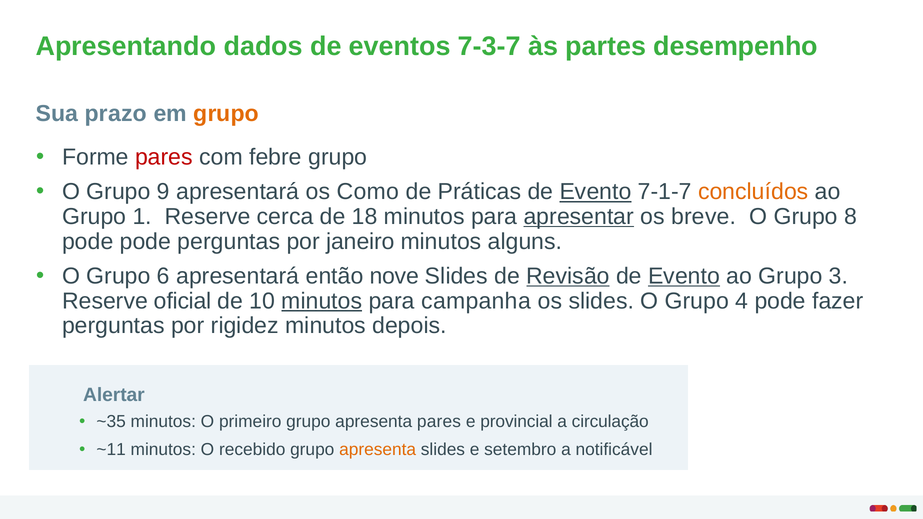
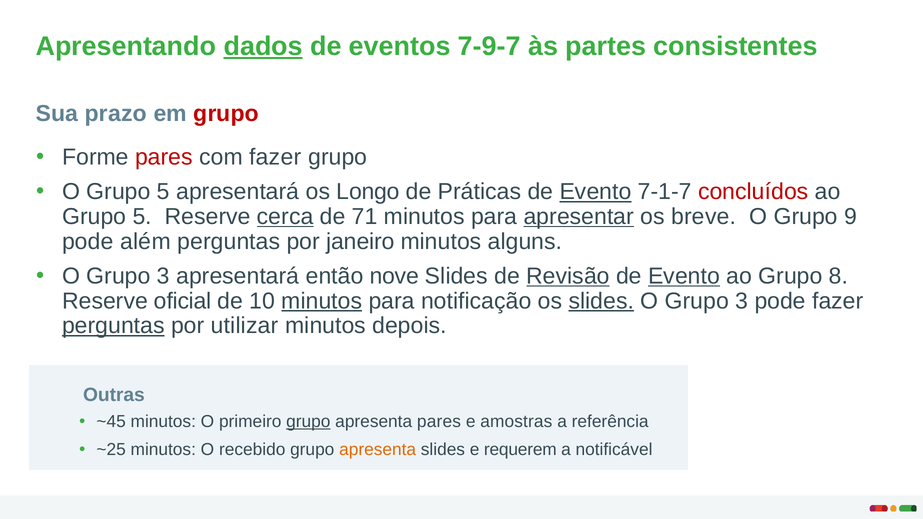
dados underline: none -> present
7-3-7: 7-3-7 -> 7-9-7
desempenho: desempenho -> consistentes
grupo at (226, 114) colour: orange -> red
com febre: febre -> fazer
O Grupo 9: 9 -> 5
Como: Como -> Longo
concluídos colour: orange -> red
1 at (142, 217): 1 -> 5
cerca underline: none -> present
18: 18 -> 71
8: 8 -> 9
pode pode: pode -> além
6 at (163, 276): 6 -> 3
3: 3 -> 8
campanha: campanha -> notificação
slides at (601, 301) underline: none -> present
4 at (742, 301): 4 -> 3
perguntas at (113, 326) underline: none -> present
rigidez: rigidez -> utilizar
Alertar: Alertar -> Outras
~35: ~35 -> ~45
grupo at (308, 422) underline: none -> present
provincial: provincial -> amostras
circulação: circulação -> referência
~11: ~11 -> ~25
setembro: setembro -> requerem
